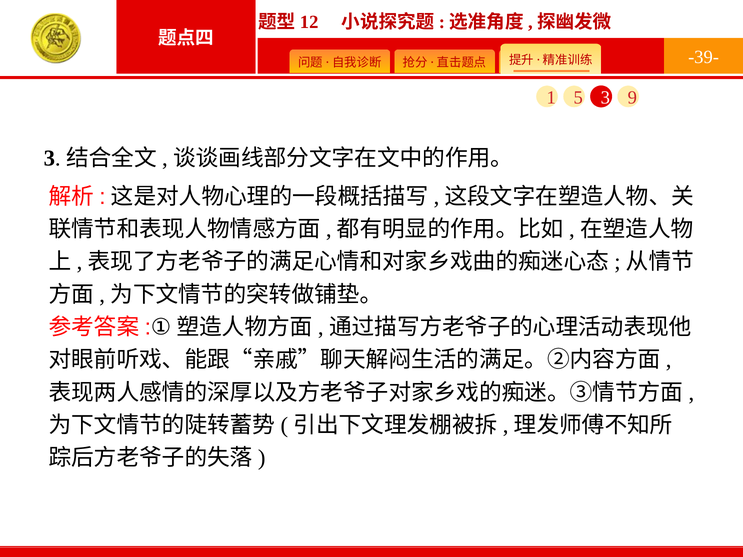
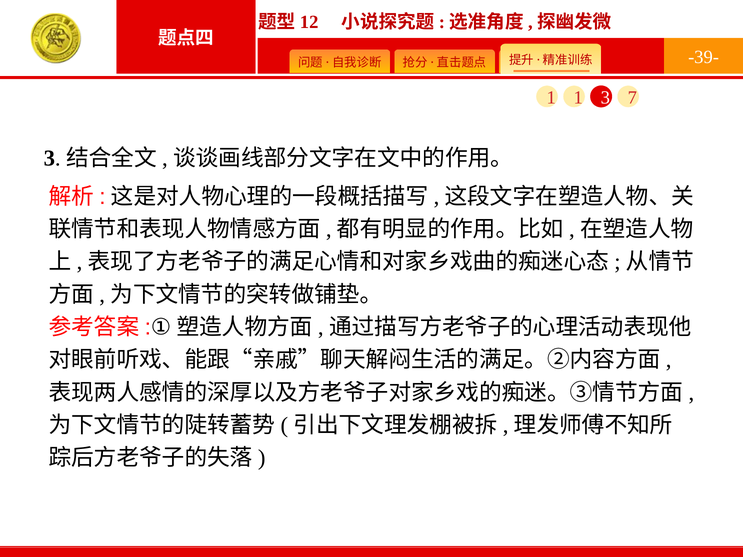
1 5: 5 -> 1
9: 9 -> 7
